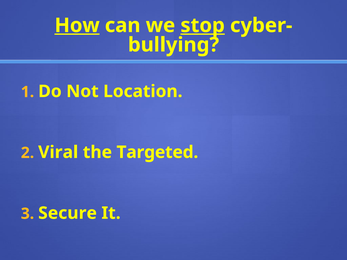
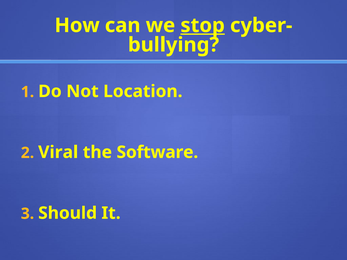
How underline: present -> none
Targeted: Targeted -> Software
Secure: Secure -> Should
